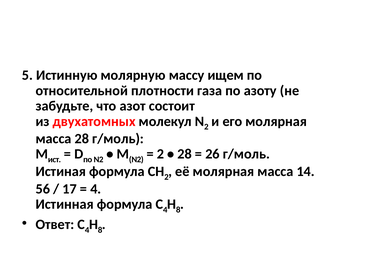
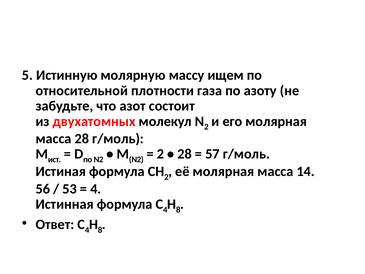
26: 26 -> 57
17: 17 -> 53
